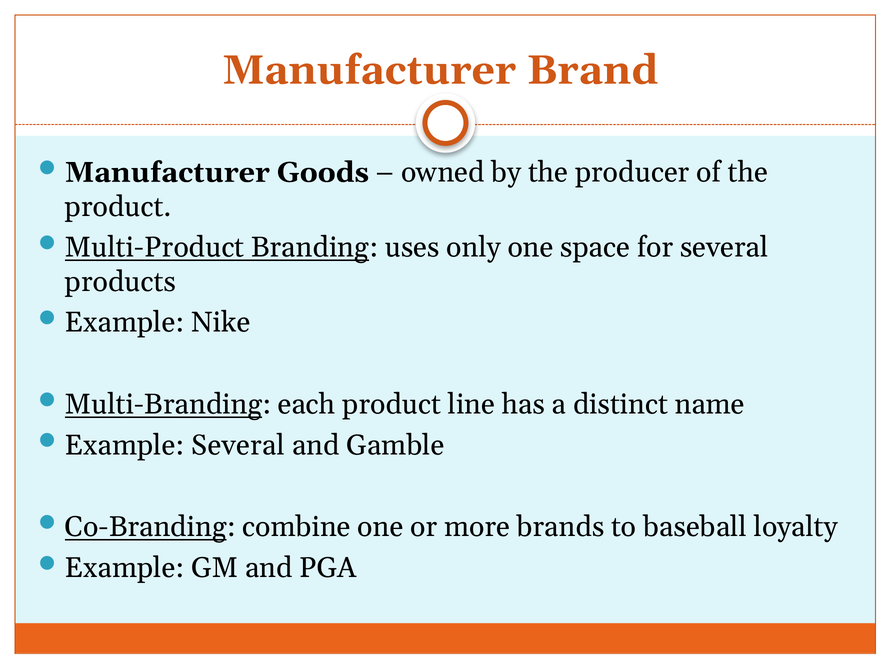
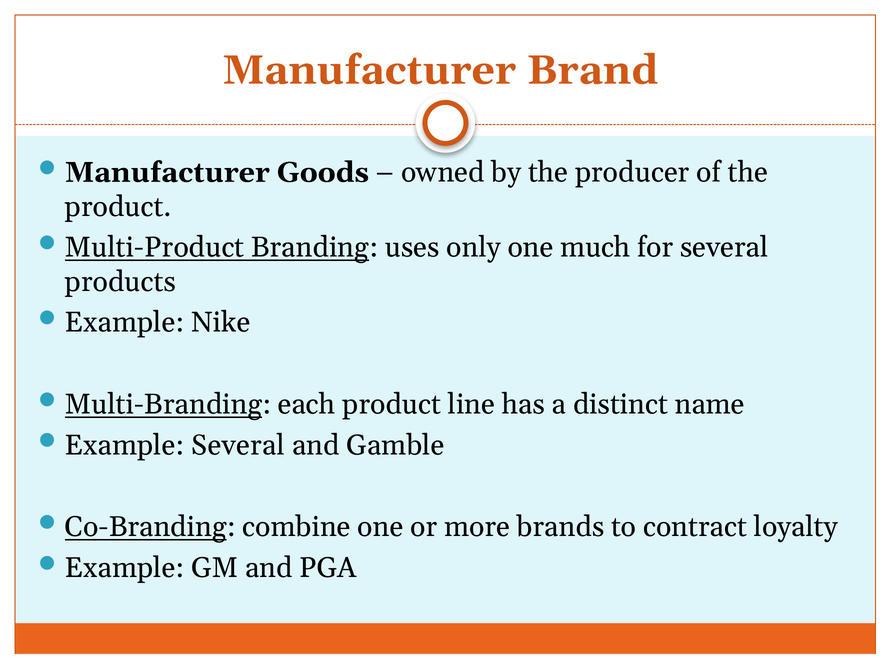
space: space -> much
baseball: baseball -> contract
